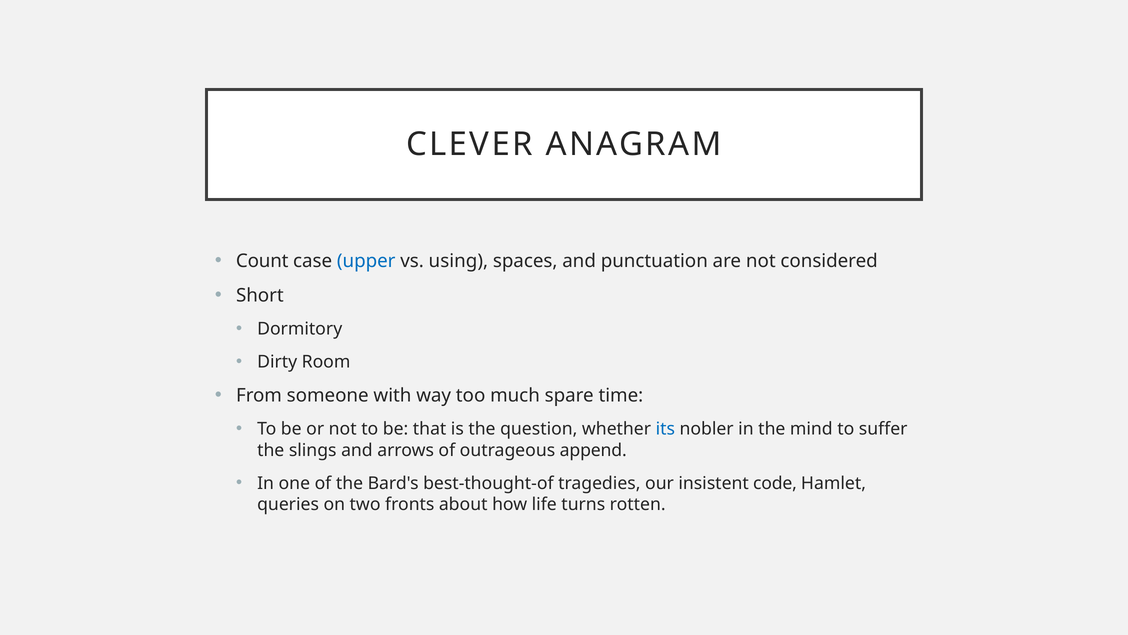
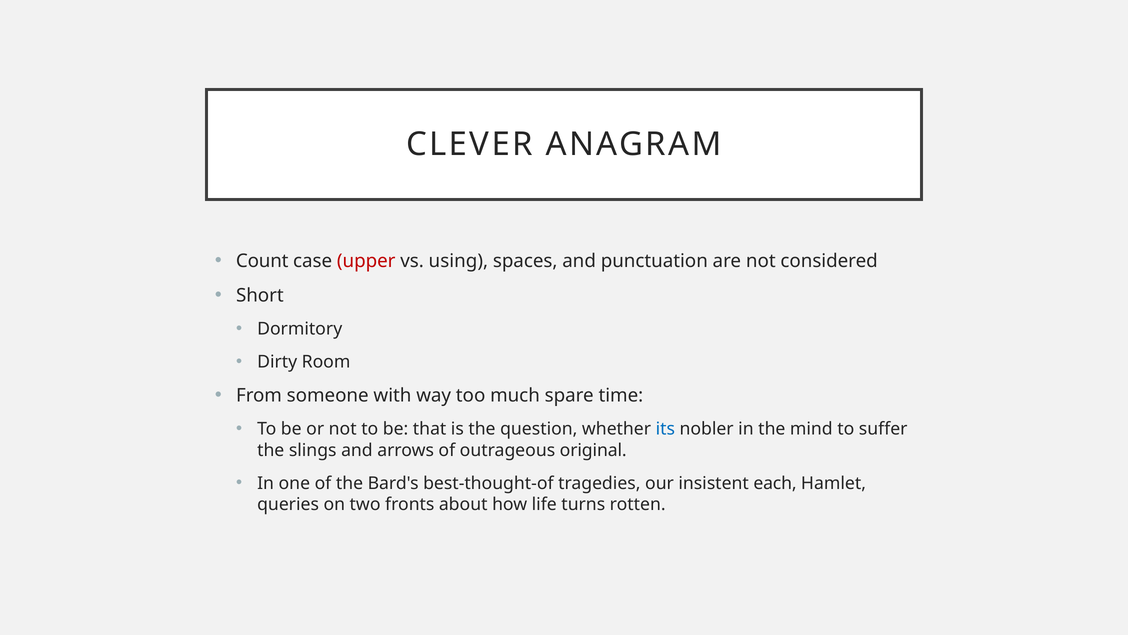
upper colour: blue -> red
append: append -> original
code: code -> each
